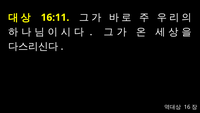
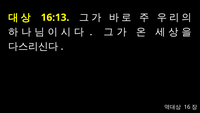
16:11: 16:11 -> 16:13
